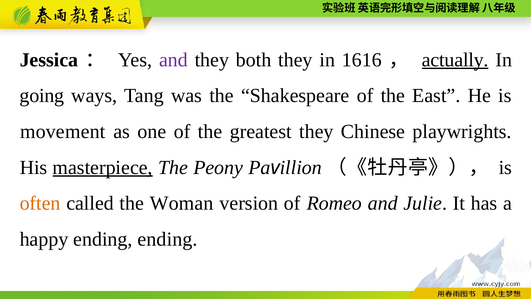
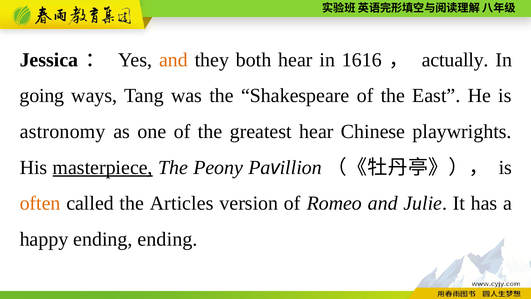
and at (173, 60) colour: purple -> orange
both they: they -> hear
actually underline: present -> none
movement: movement -> astronomy
greatest they: they -> hear
Woman: Woman -> Articles
